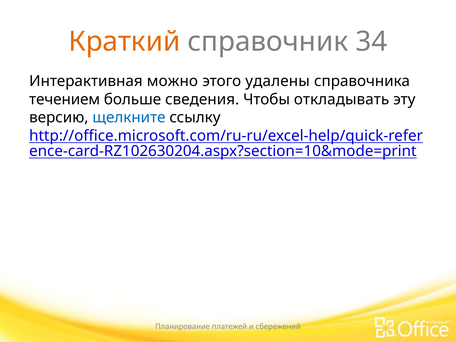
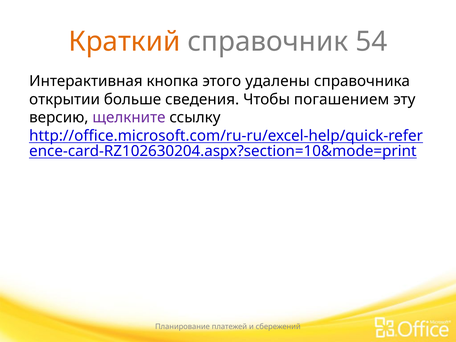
34: 34 -> 54
можно: можно -> кнопка
течением: течением -> открытии
откладывать: откладывать -> погашением
щелкните colour: blue -> purple
